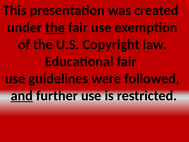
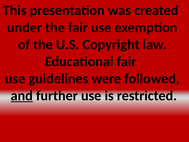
the at (55, 27) underline: present -> none
